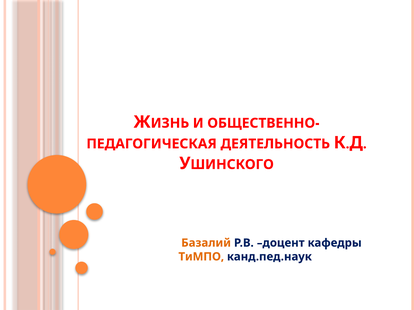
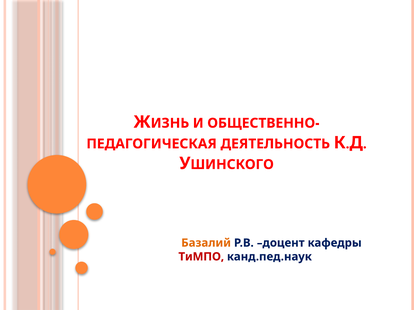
ТиМПО colour: orange -> red
